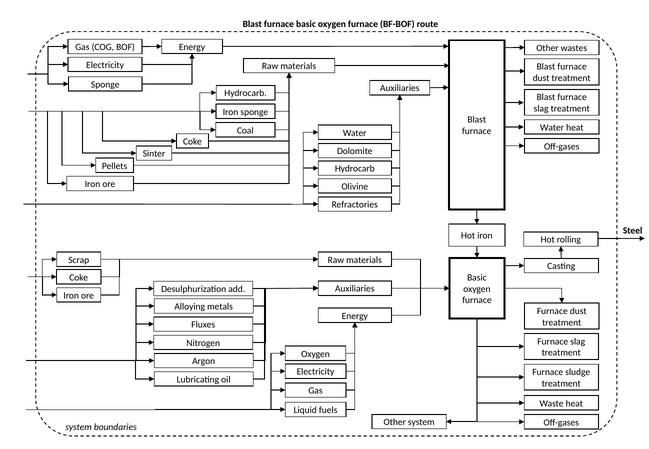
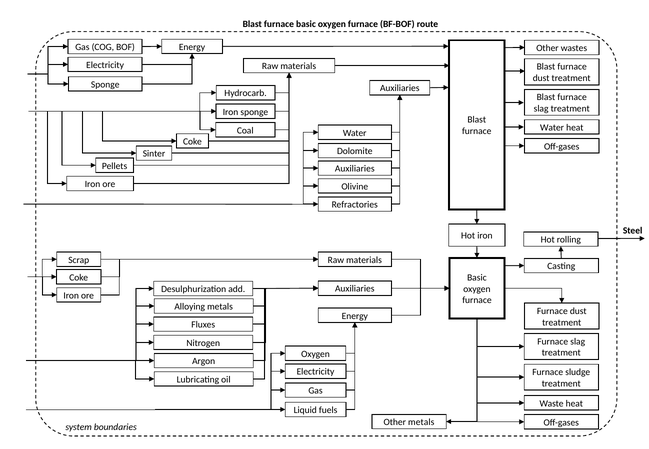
Hydrocarb at (355, 169): Hydrocarb -> Auxiliaries
Other system: system -> metals
